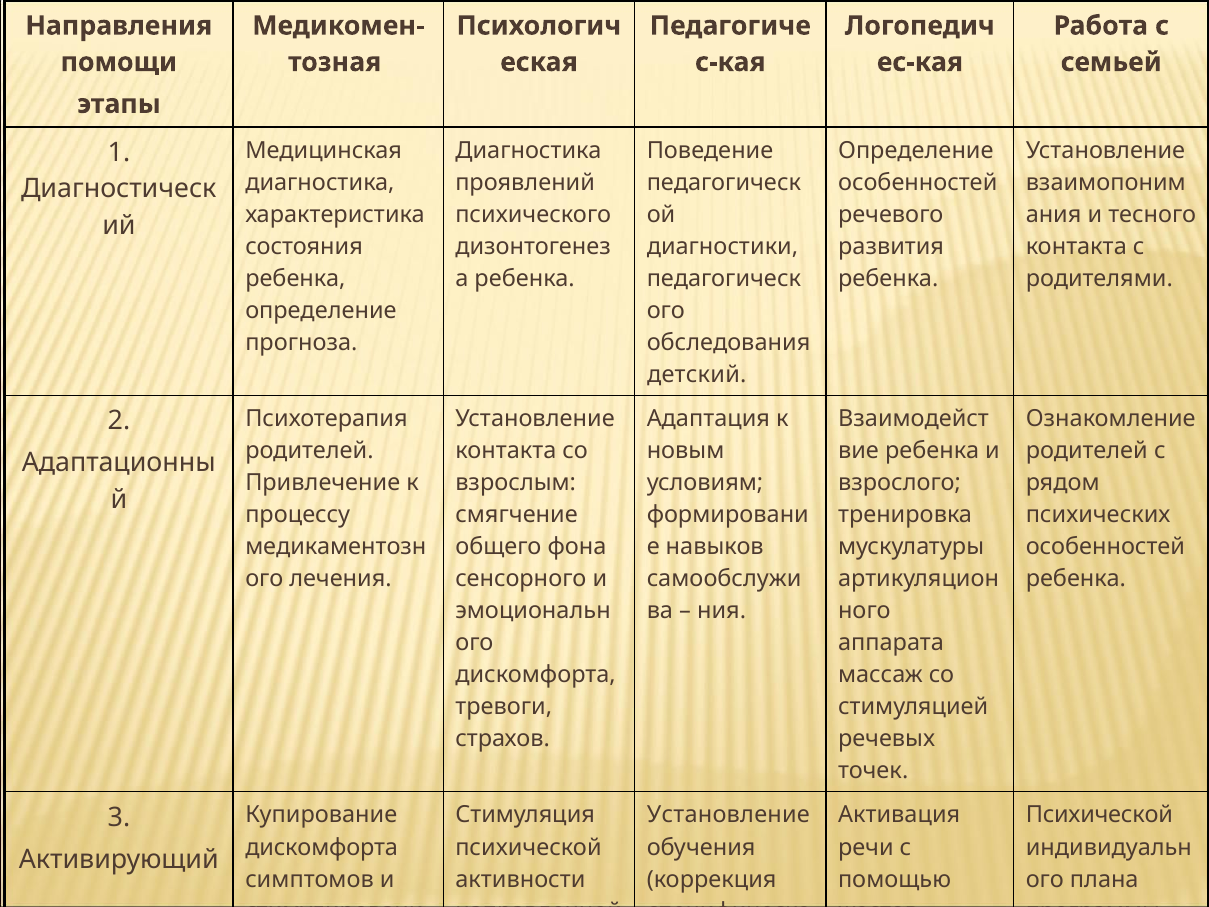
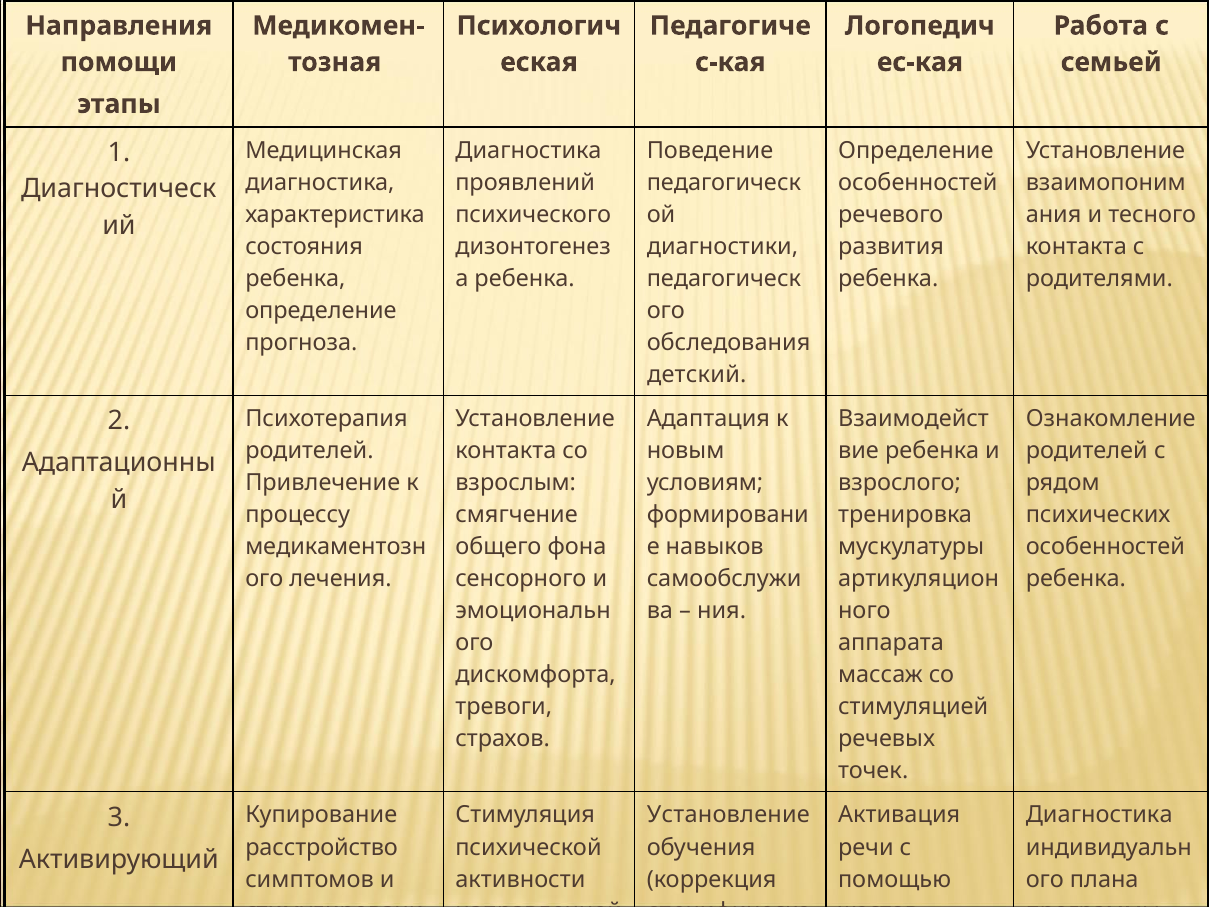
Психической at (1099, 815): Психической -> Диагностика
дискомфорта at (322, 847): дискомфорта -> расстройство
